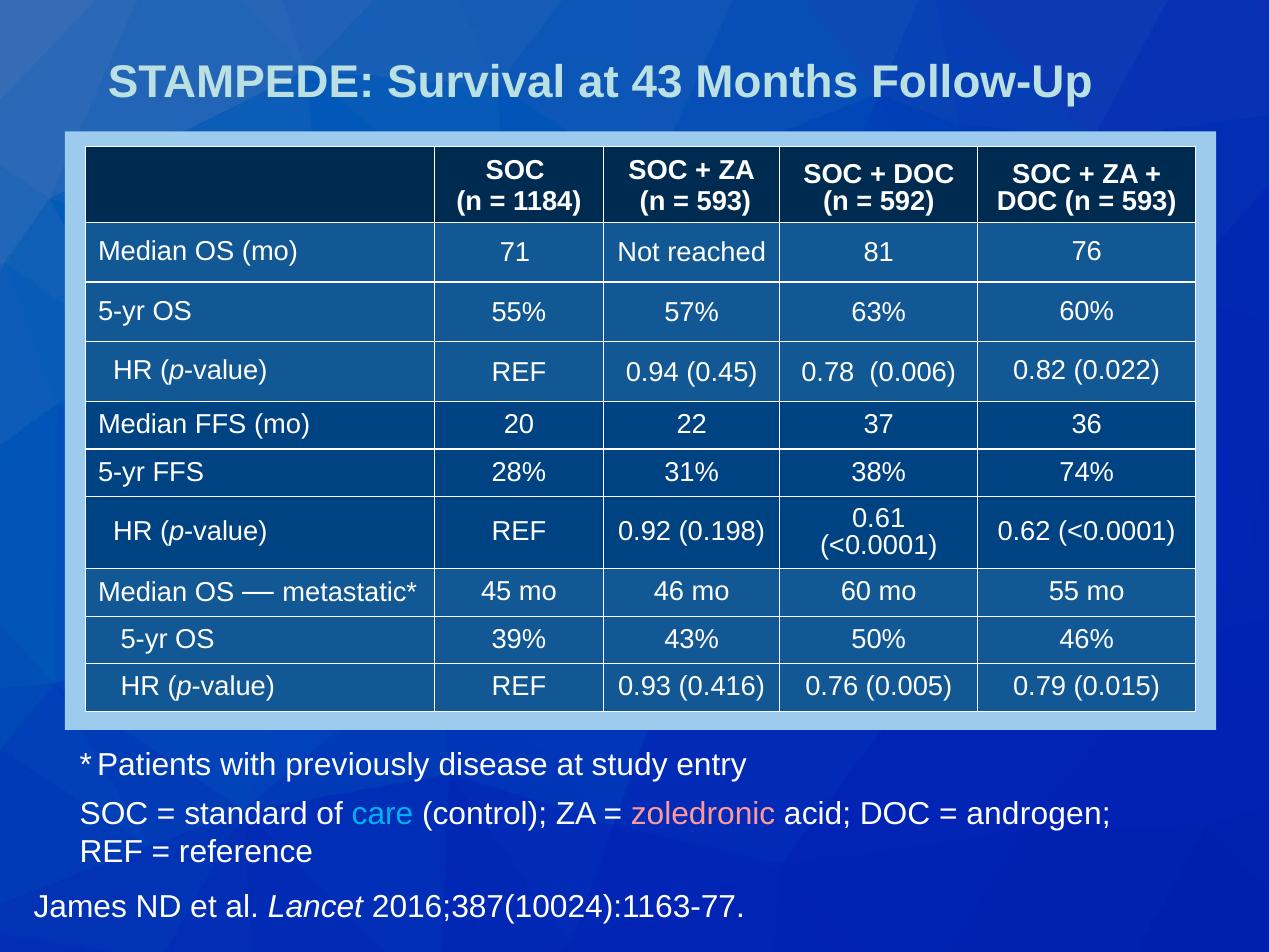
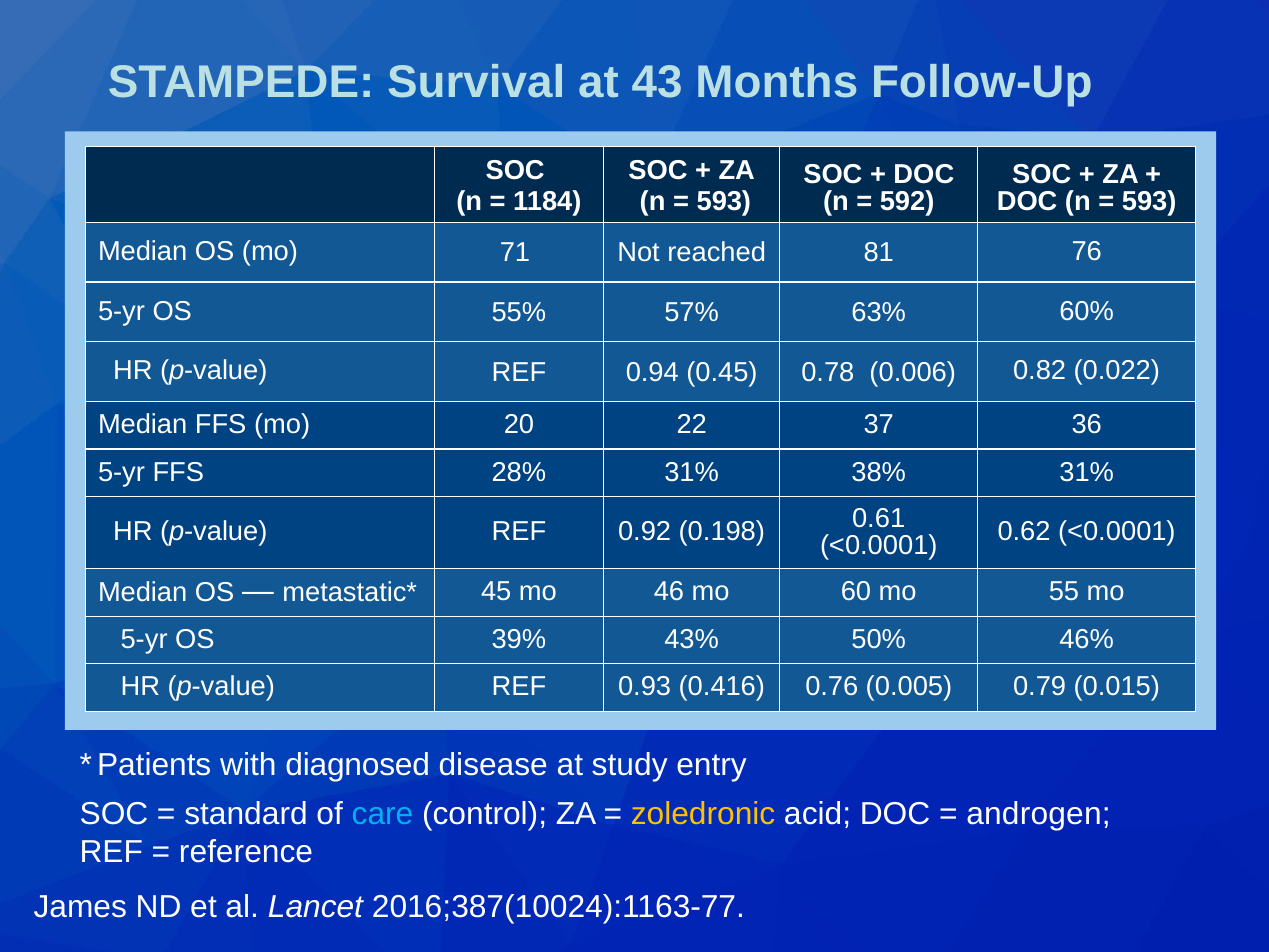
38% 74%: 74% -> 31%
previously: previously -> diagnosed
zoledronic colour: pink -> yellow
